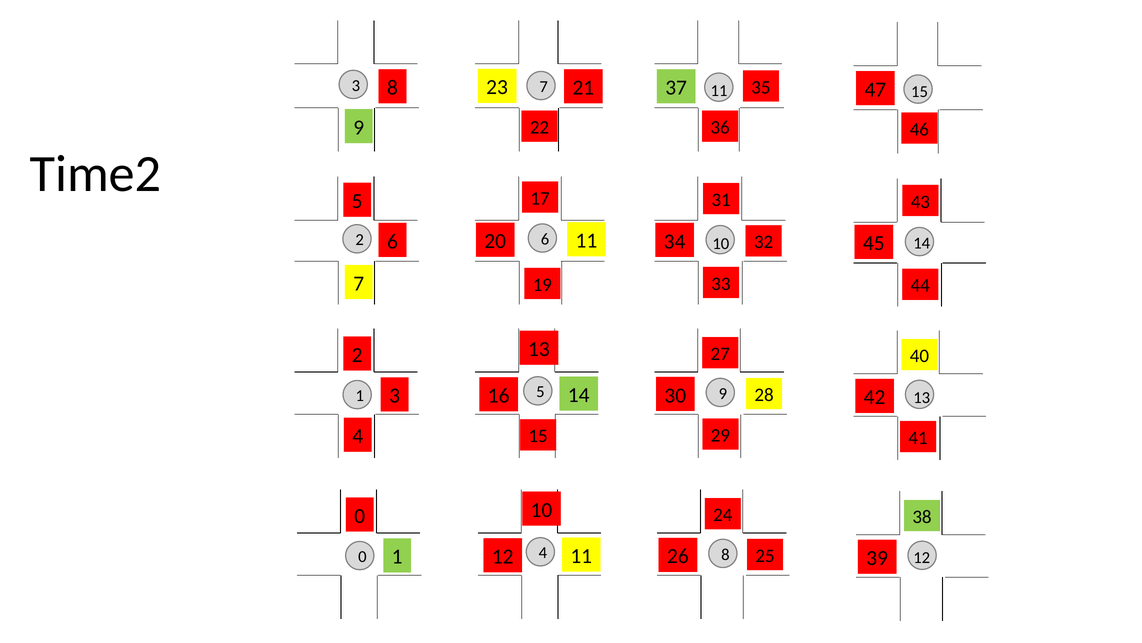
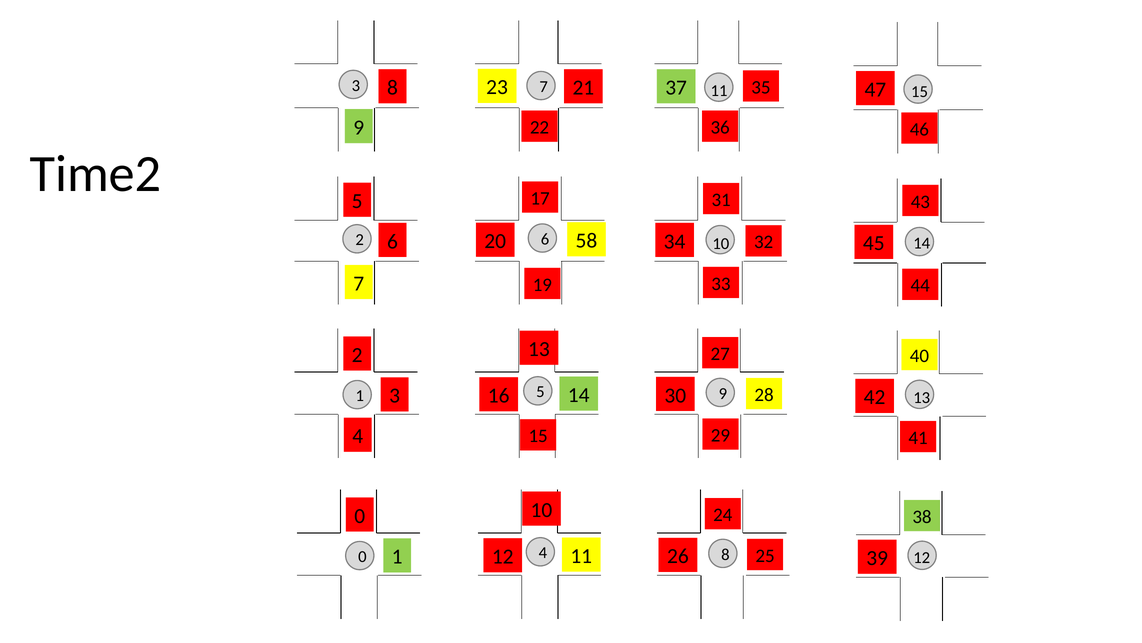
20 11: 11 -> 58
